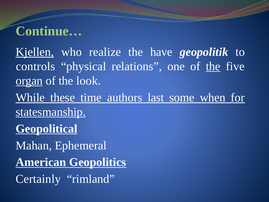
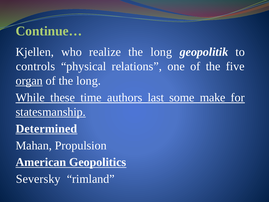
Kjellen underline: present -> none
have at (161, 52): have -> long
the at (213, 66) underline: present -> none
of the look: look -> long
when: when -> make
Geopolitical: Geopolitical -> Determined
Ephemeral: Ephemeral -> Propulsion
Certainly: Certainly -> Seversky
